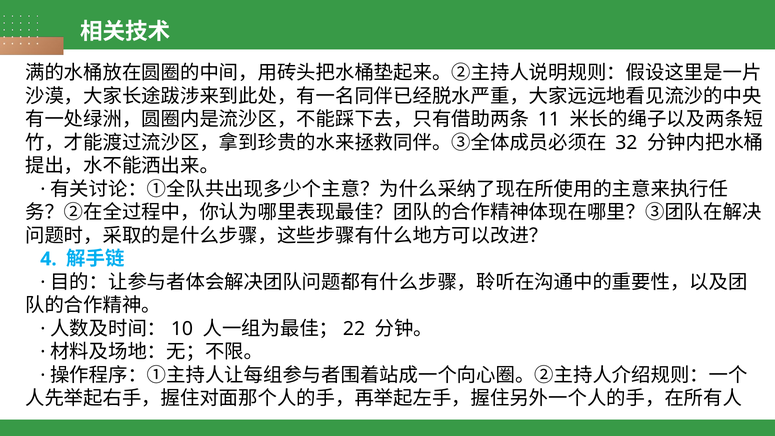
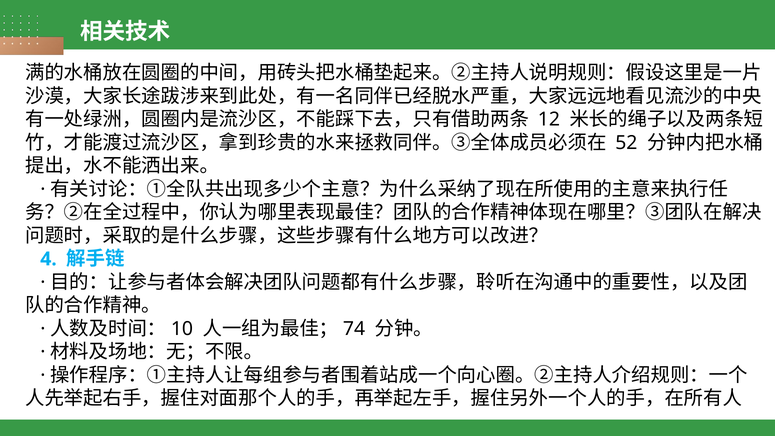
11: 11 -> 12
32: 32 -> 52
22: 22 -> 74
